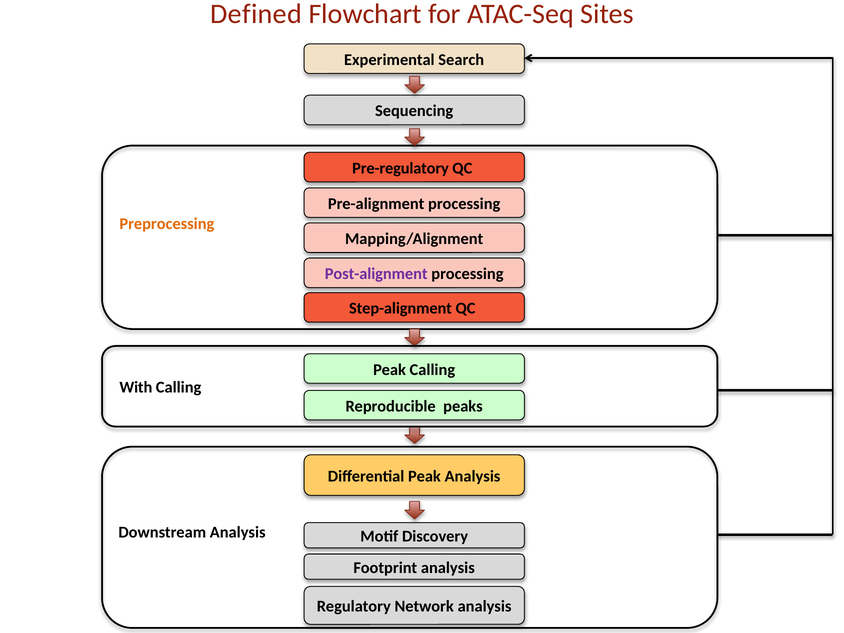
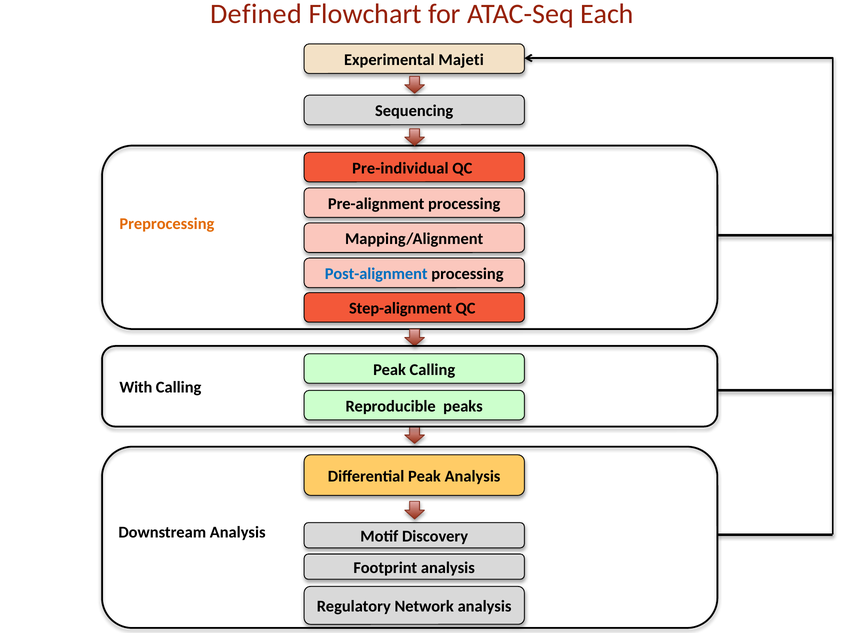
Sites: Sites -> Each
Search: Search -> Majeti
Pre-regulatory: Pre-regulatory -> Pre-individual
Post-alignment colour: purple -> blue
